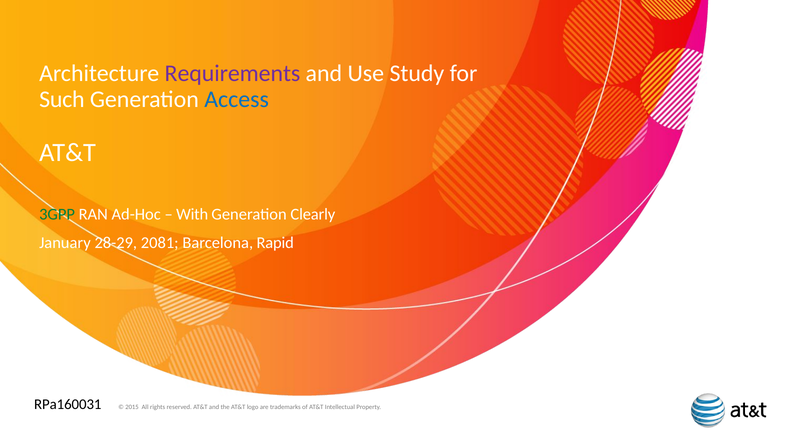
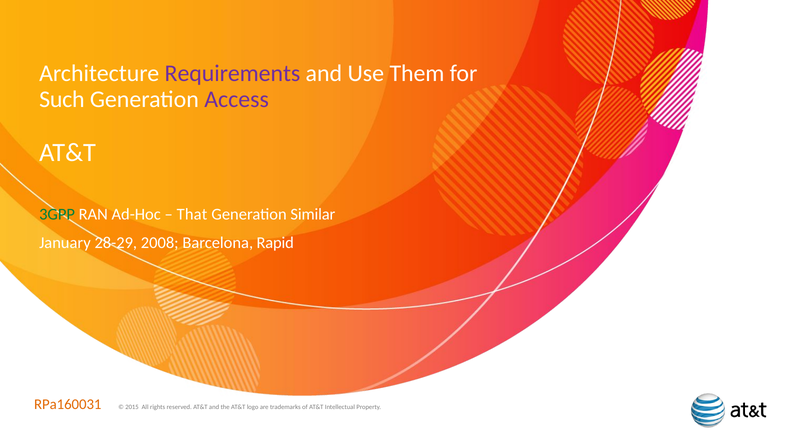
Study: Study -> Them
Access colour: blue -> purple
With: With -> That
Clearly: Clearly -> Similar
2081: 2081 -> 2008
RPa160031 colour: black -> orange
